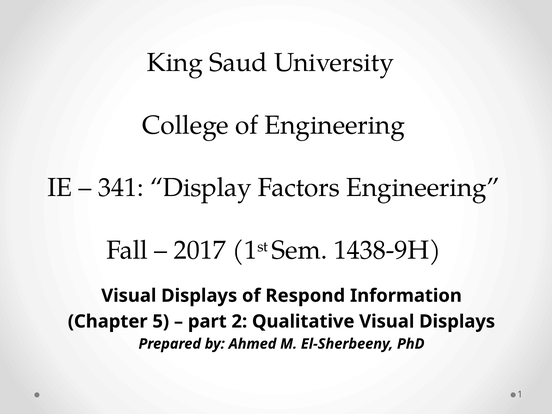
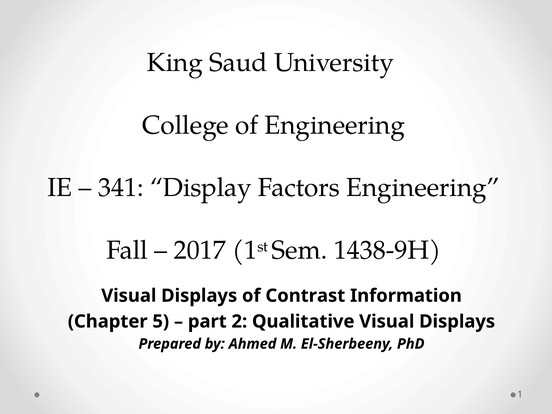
Respond: Respond -> Contrast
